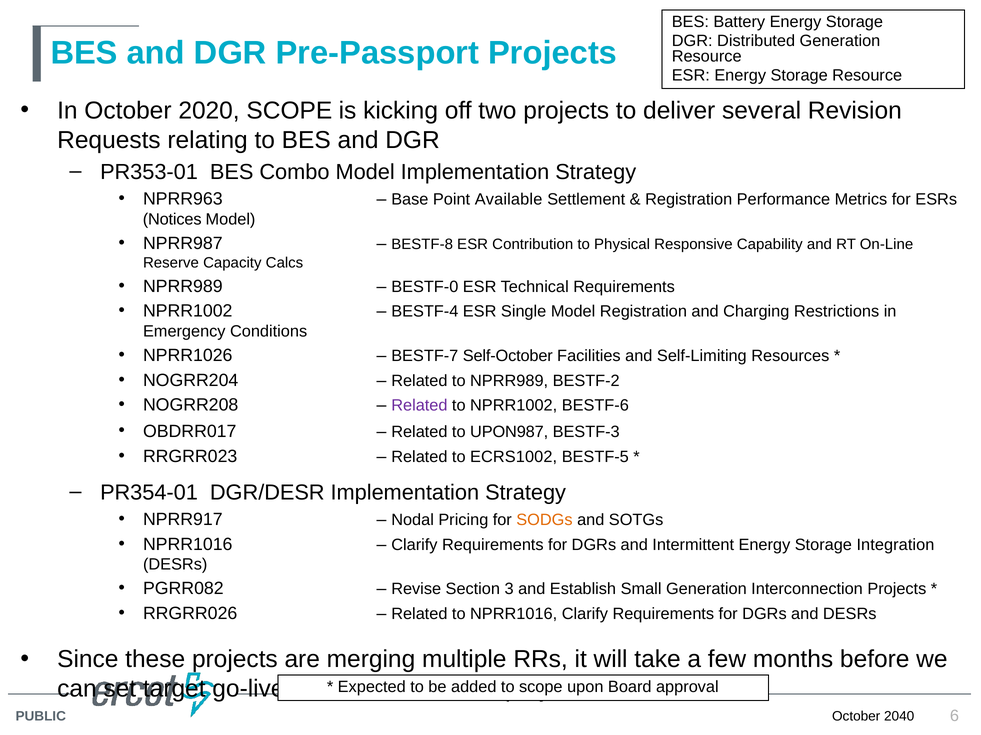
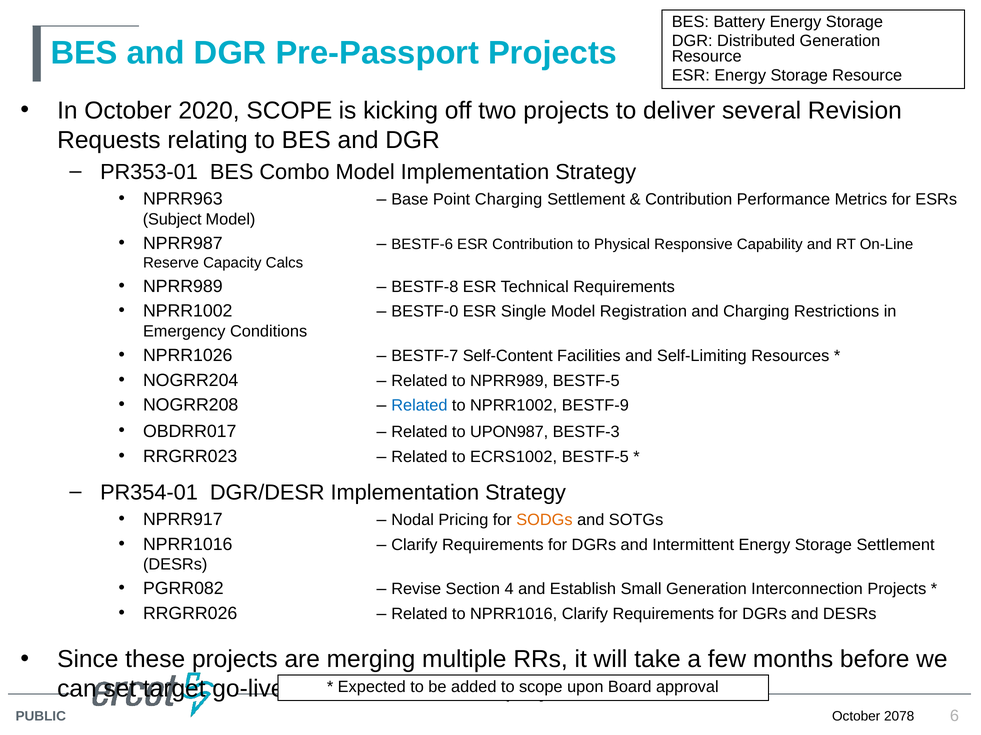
Point Available: Available -> Charging
Registration at (689, 200): Registration -> Contribution
Notices: Notices -> Subject
BESTF-8: BESTF-8 -> BESTF-6
BESTF-0: BESTF-0 -> BESTF-8
BESTF-4: BESTF-4 -> BESTF-0
Self-October: Self-October -> Self-Content
NPRR989 BESTF-2: BESTF-2 -> BESTF-5
Related at (419, 406) colour: purple -> blue
BESTF-6: BESTF-6 -> BESTF-9
Storage Integration: Integration -> Settlement
3: 3 -> 4
2040: 2040 -> 2078
